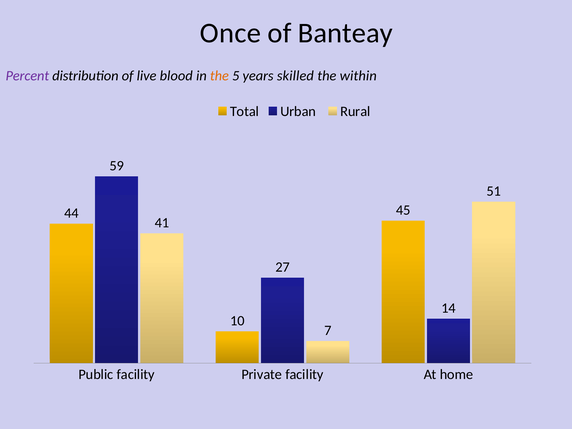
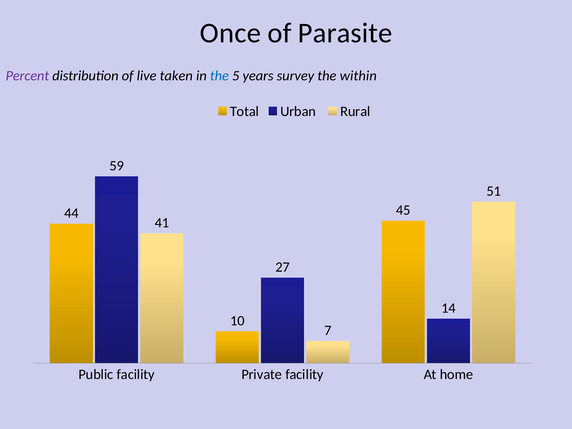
Banteay: Banteay -> Parasite
blood: blood -> taken
the at (219, 76) colour: orange -> blue
skilled: skilled -> survey
